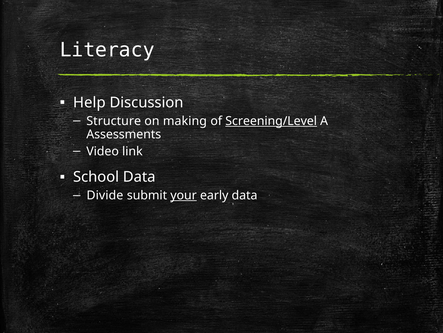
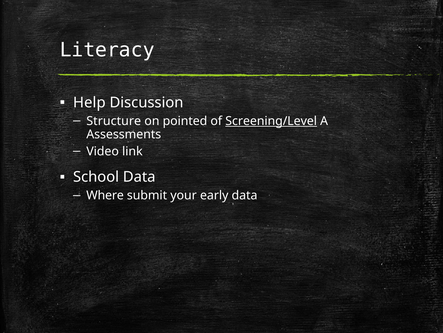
making: making -> pointed
Divide: Divide -> Where
your underline: present -> none
